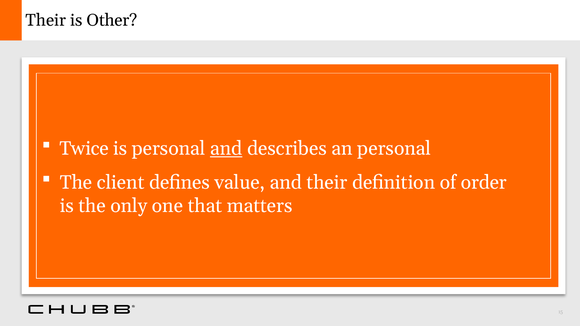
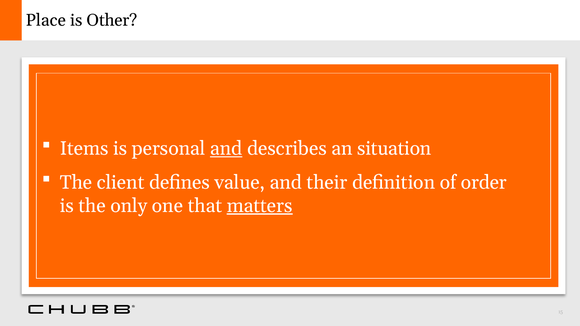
Their at (46, 20): Their -> Place
Twice: Twice -> Items
an personal: personal -> situation
matters underline: none -> present
